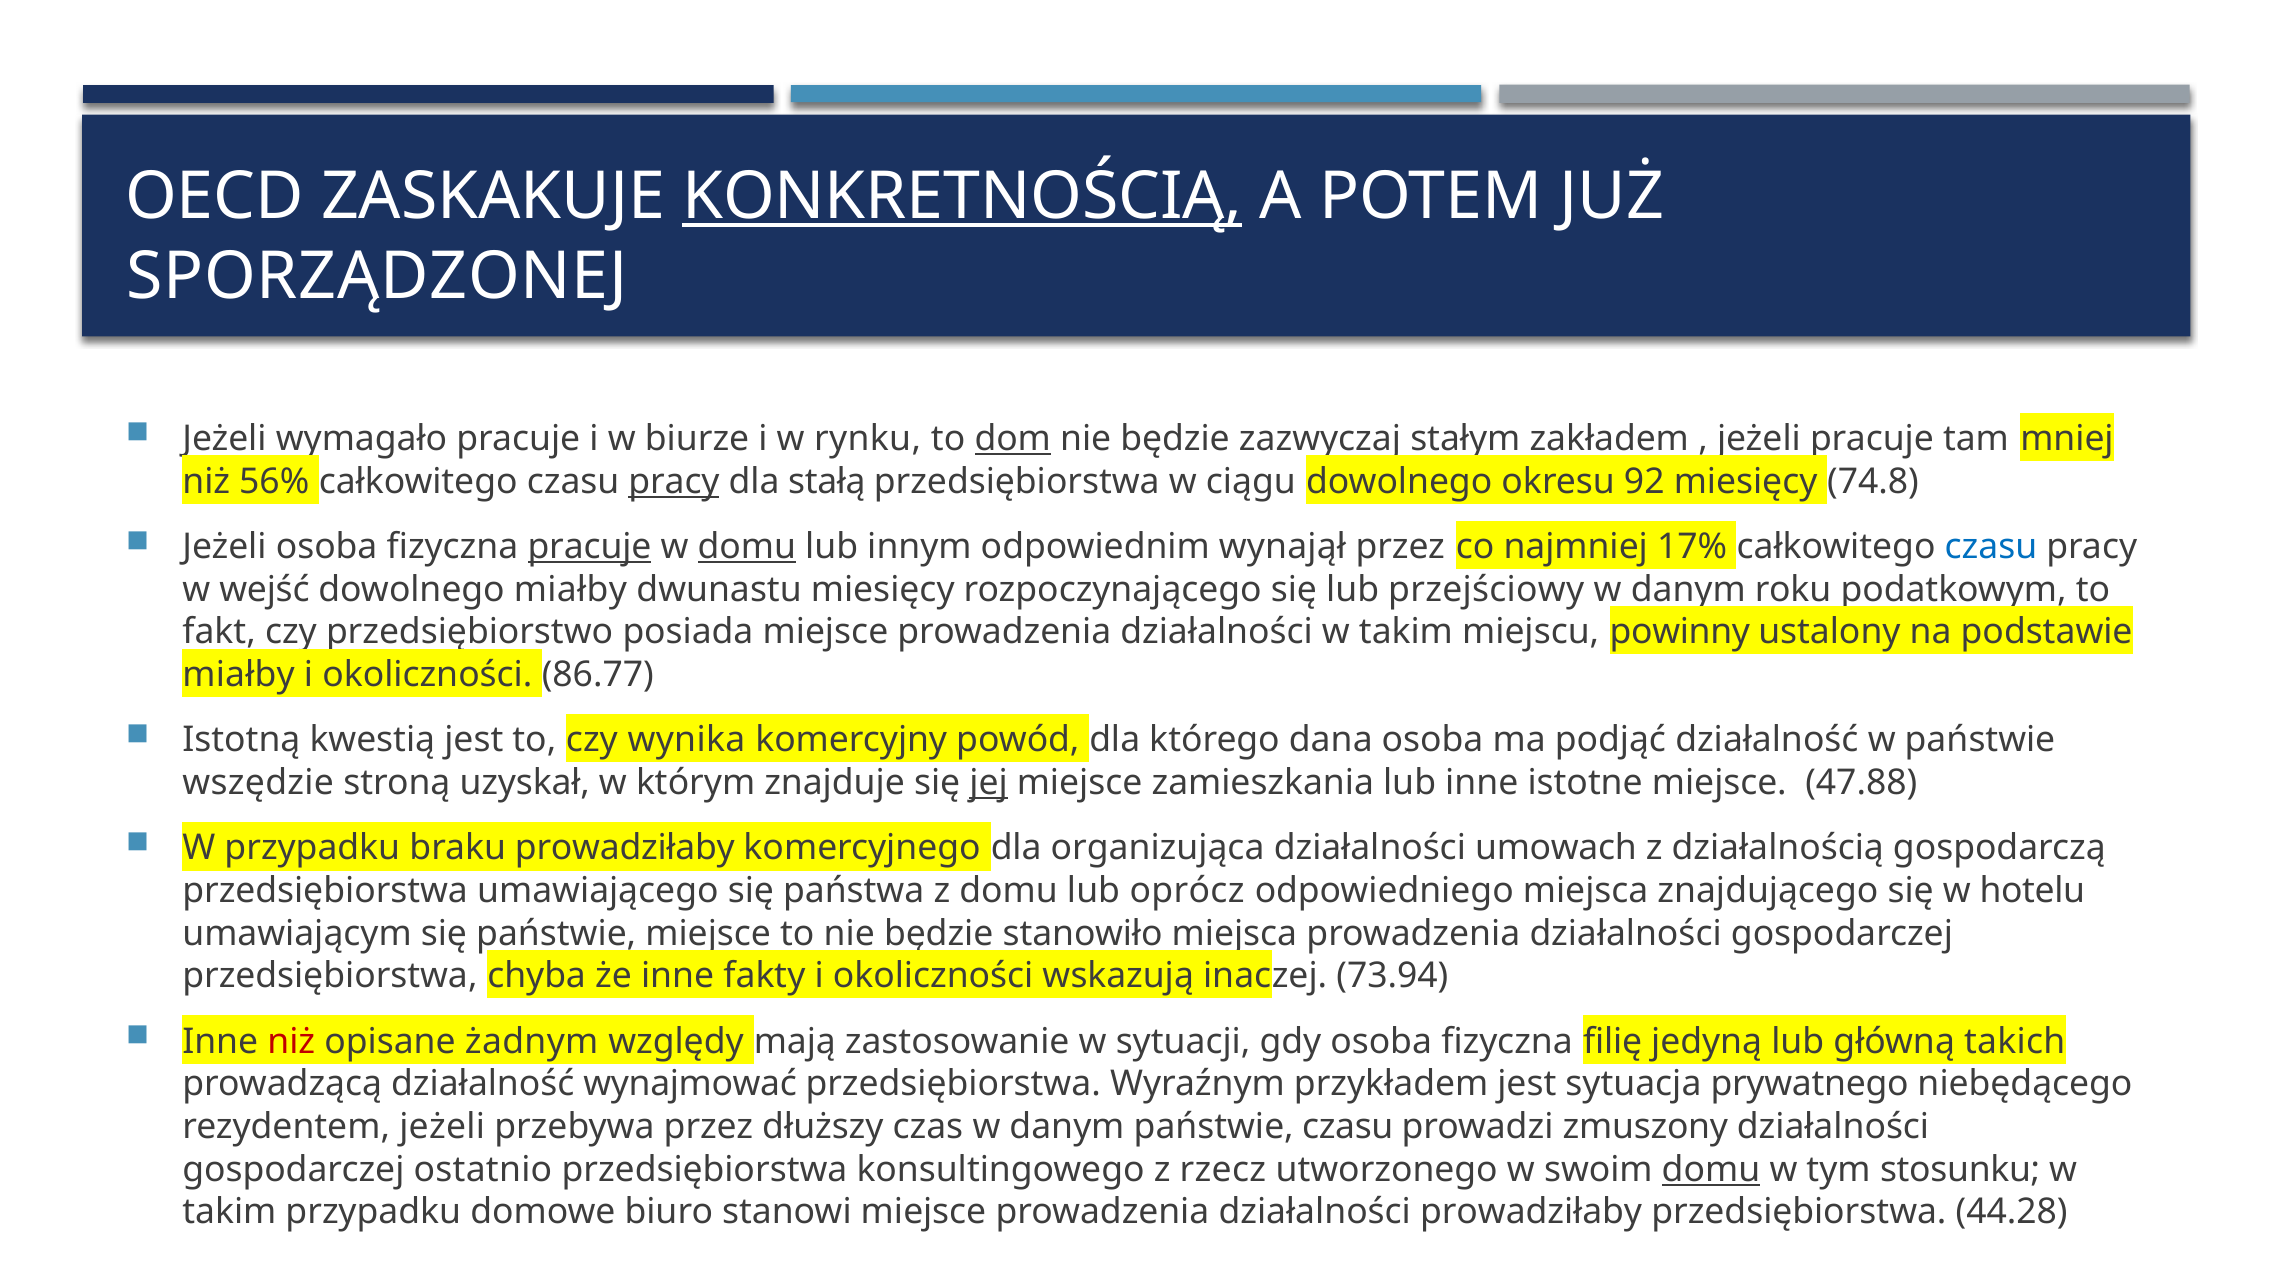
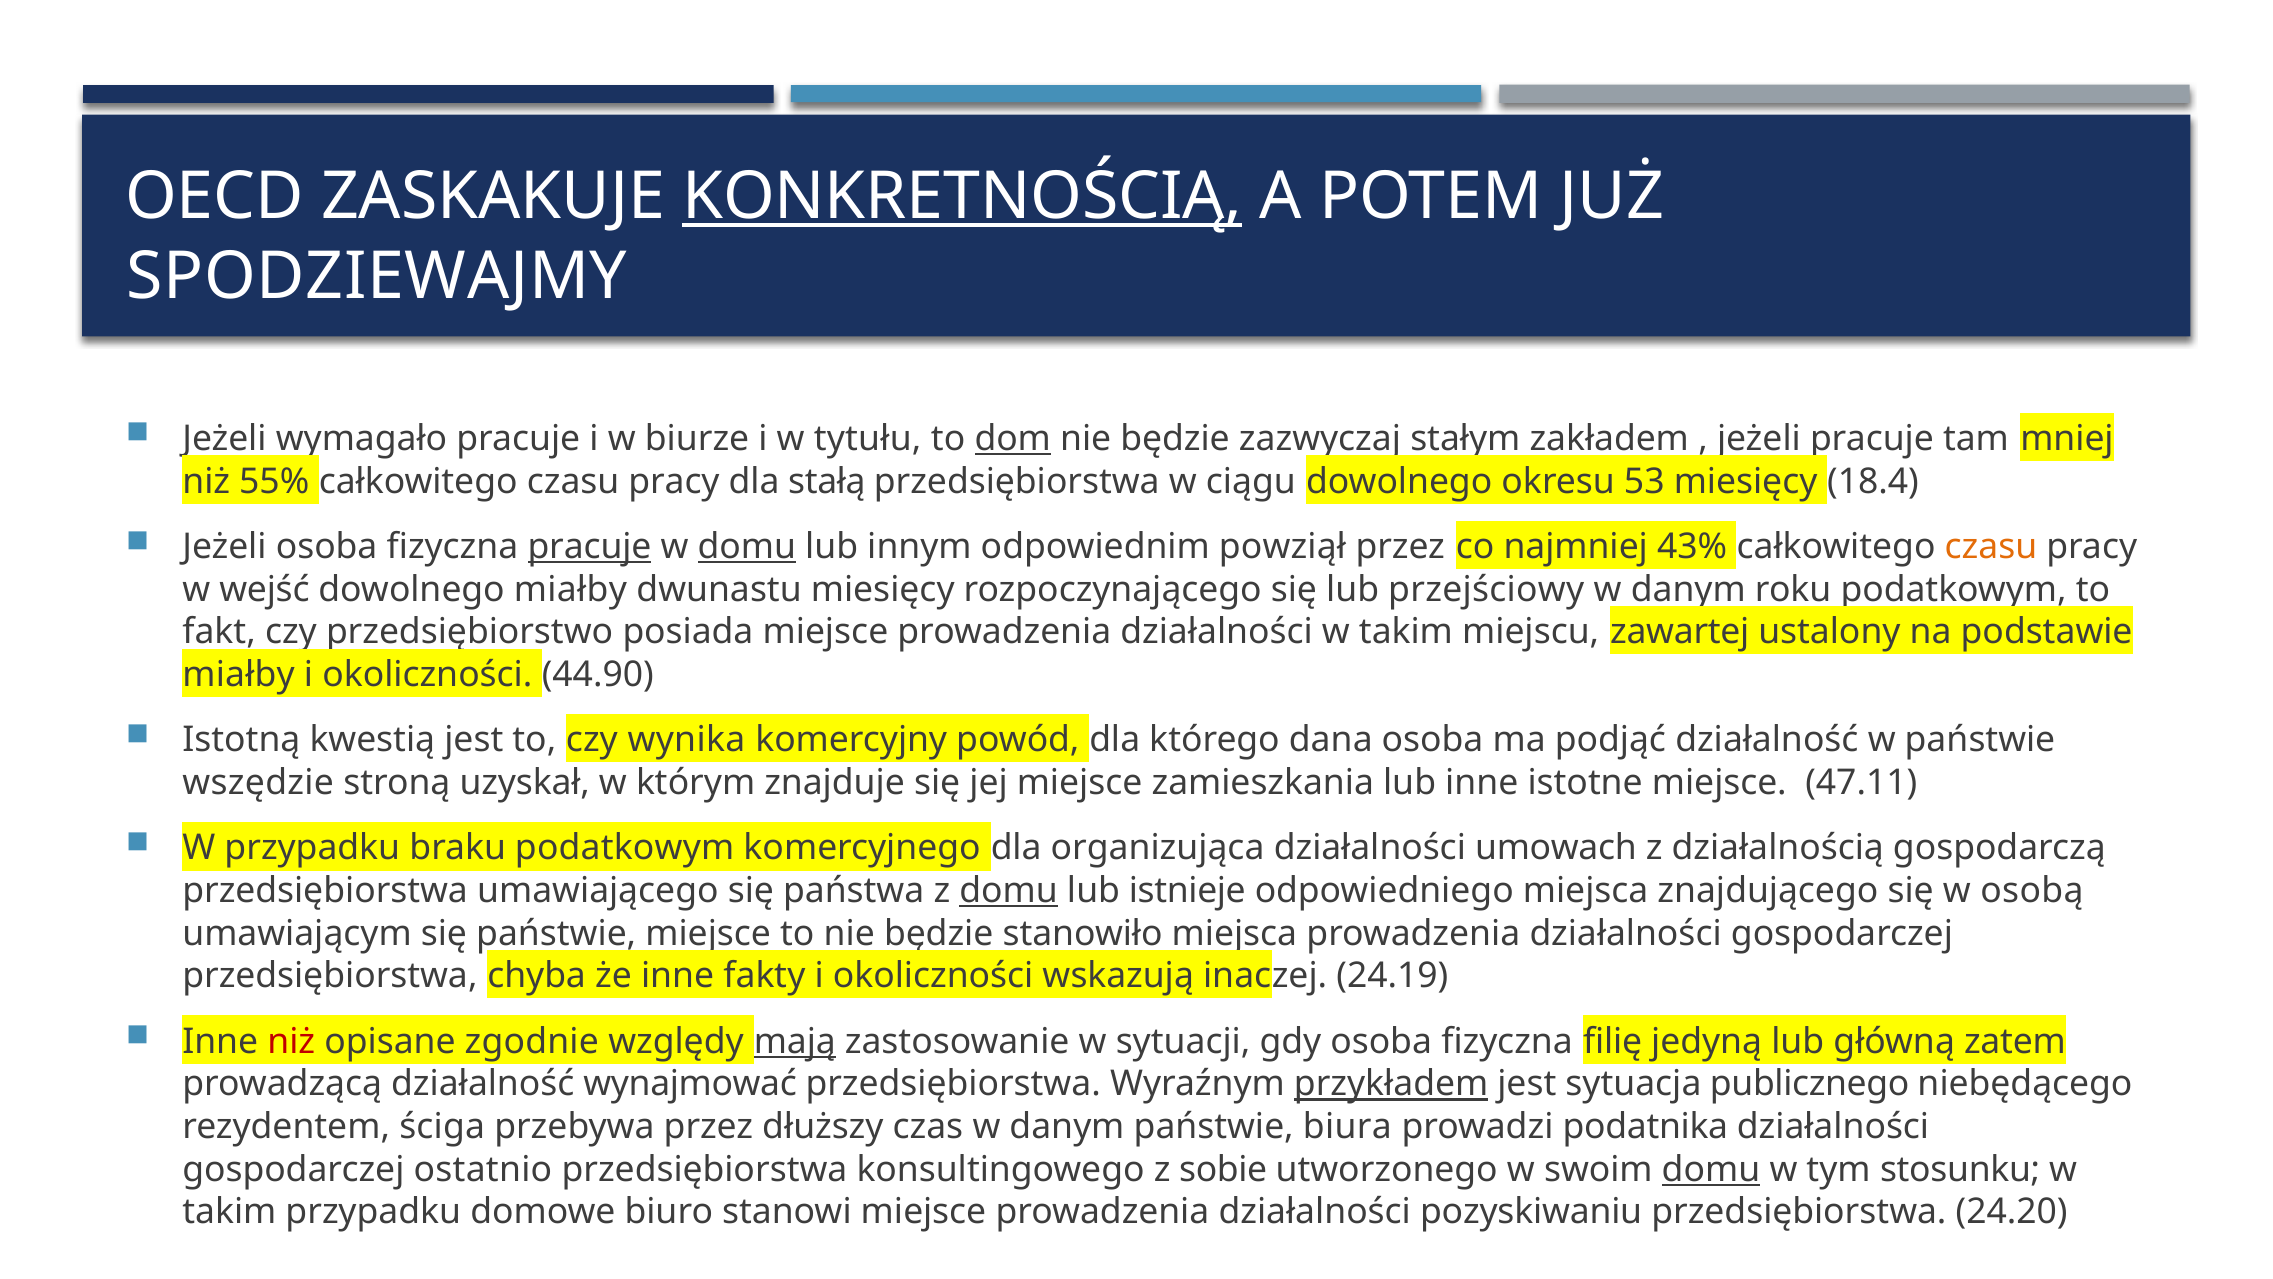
SPORZĄDZONEJ: SPORZĄDZONEJ -> SPODZIEWAJMY
rynku: rynku -> tytułu
56%: 56% -> 55%
pracy at (674, 481) underline: present -> none
92: 92 -> 53
74.8: 74.8 -> 18.4
wynajął: wynajął -> powziął
17%: 17% -> 43%
czasu at (1991, 547) colour: blue -> orange
powinny: powinny -> zawartej
86.77: 86.77 -> 44.90
jej underline: present -> none
47.88: 47.88 -> 47.11
braku prowadziłaby: prowadziłaby -> podatkowym
domu at (1009, 891) underline: none -> present
oprócz: oprócz -> istnieje
hotelu: hotelu -> osobą
73.94: 73.94 -> 24.19
żadnym: żadnym -> zgodnie
mają underline: none -> present
takich: takich -> zatem
przykładem underline: none -> present
prywatnego: prywatnego -> publicznego
rezydentem jeżeli: jeżeli -> ściga
państwie czasu: czasu -> biura
zmuszony: zmuszony -> podatnika
rzecz: rzecz -> sobie
działalności prowadziłaby: prowadziłaby -> pozyskiwaniu
44.28: 44.28 -> 24.20
